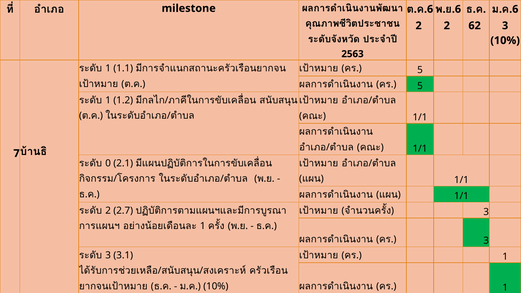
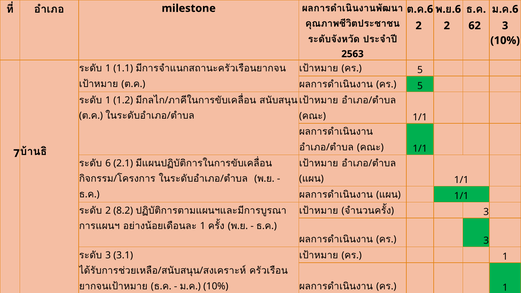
0: 0 -> 6
2.7: 2.7 -> 8.2
